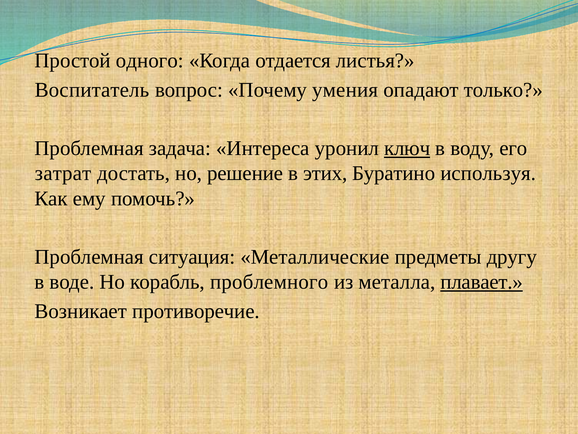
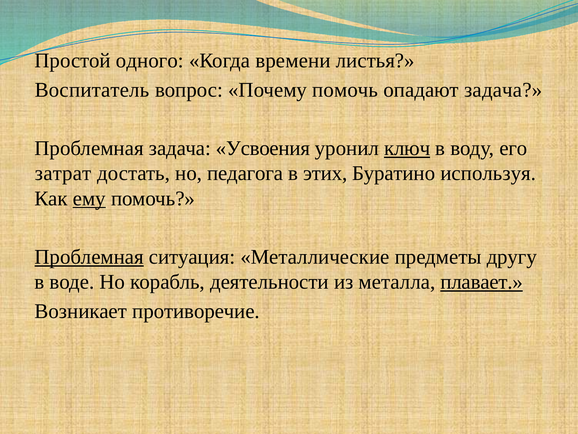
отдается: отдается -> времени
Почему умения: умения -> помочь
опадают только: только -> задача
Интереса: Интереса -> Усвоения
решение: решение -> педагога
ему underline: none -> present
Проблемная at (89, 257) underline: none -> present
проблемного: проблемного -> деятельности
